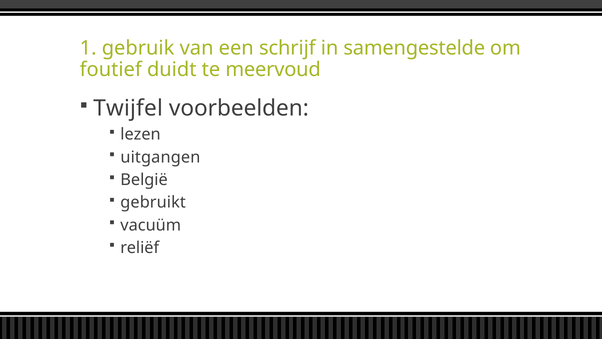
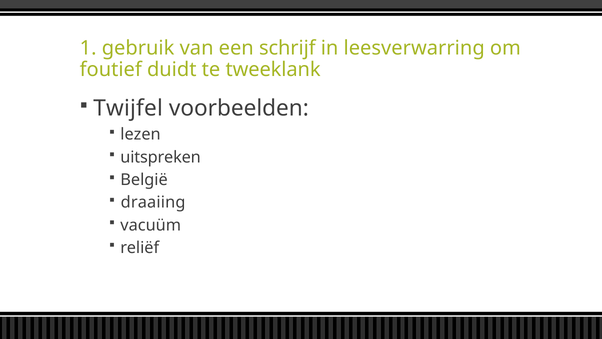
samengestelde: samengestelde -> leesverwarring
meervoud: meervoud -> tweeklank
uitgangen: uitgangen -> uitspreken
gebruikt: gebruikt -> draaiing
